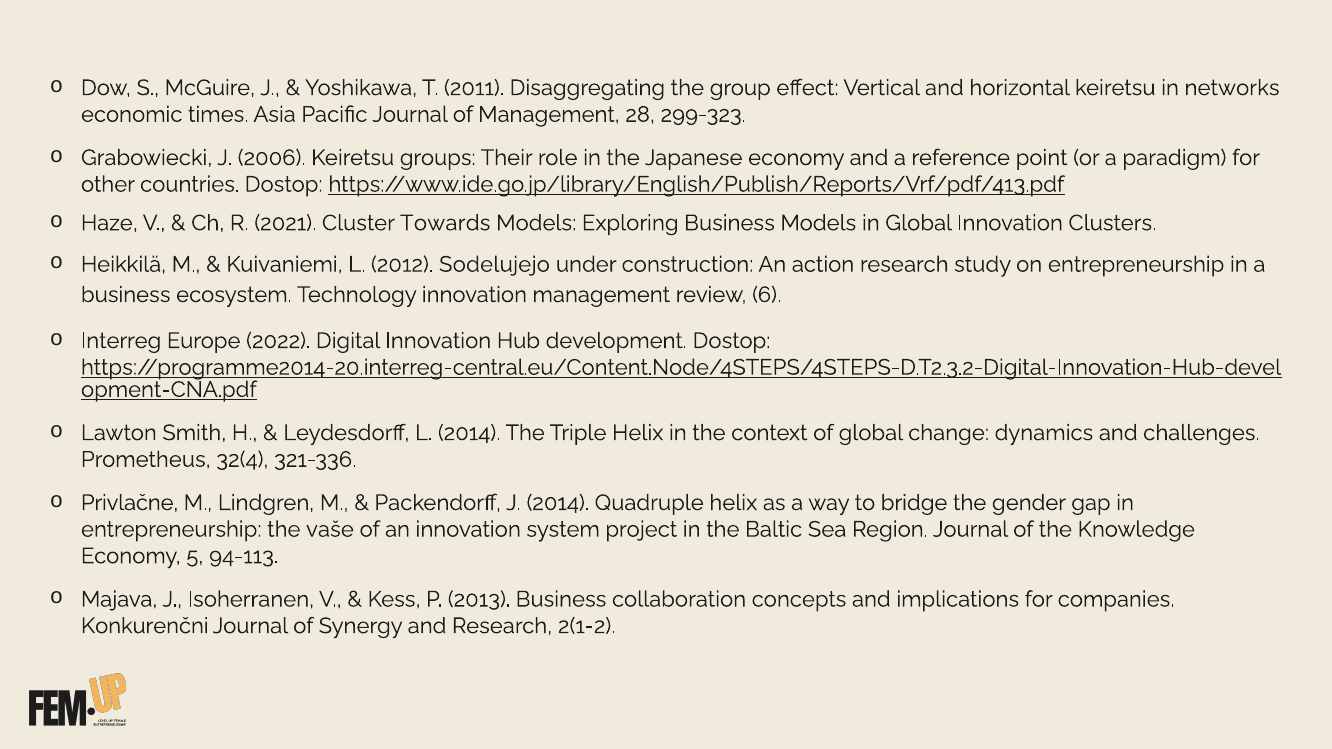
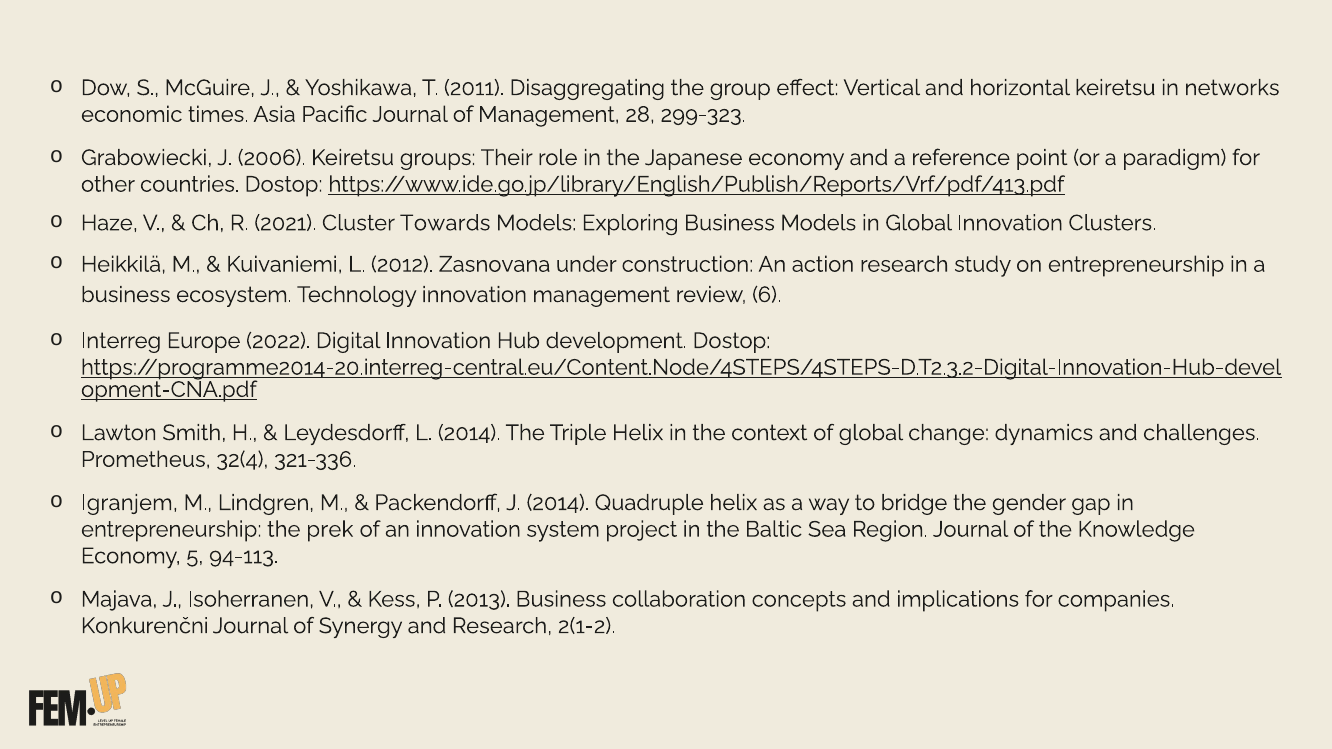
Sodelujejo: Sodelujejo -> Zasnovana
Privlačne: Privlačne -> Igranjem
vaše: vaše -> prek
